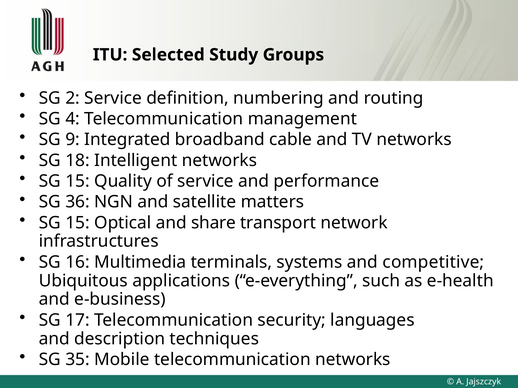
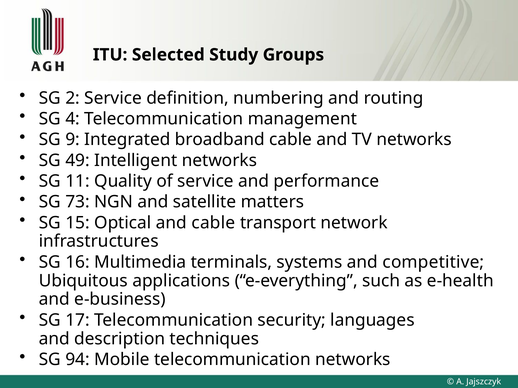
18: 18 -> 49
15 at (78, 181): 15 -> 11
36: 36 -> 73
and share: share -> cable
35: 35 -> 94
